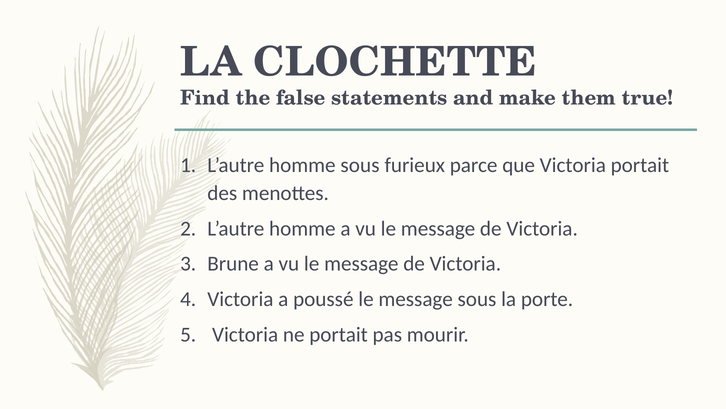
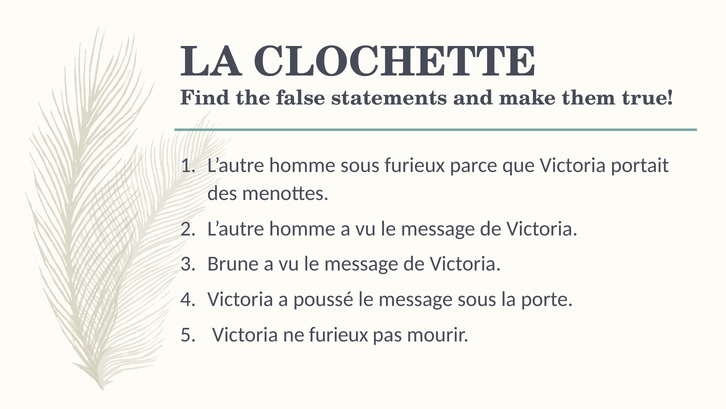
ne portait: portait -> furieux
